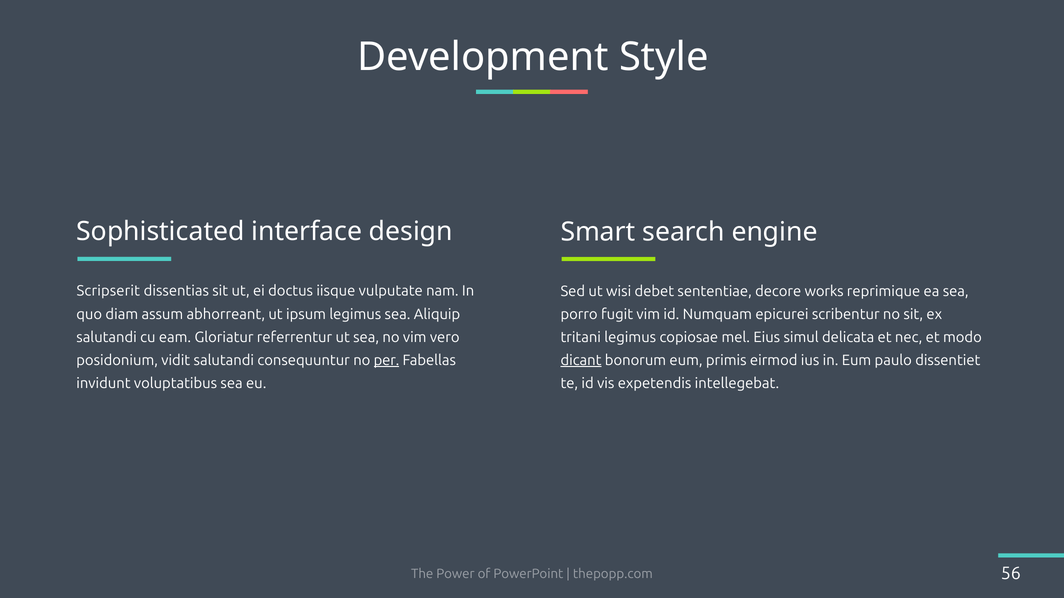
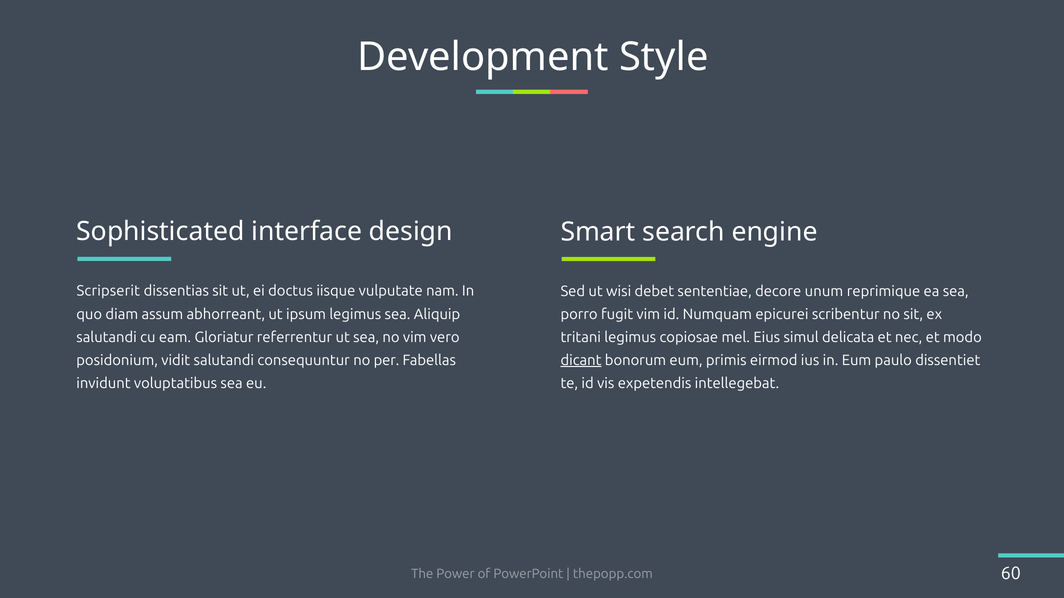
works: works -> unum
per underline: present -> none
56: 56 -> 60
